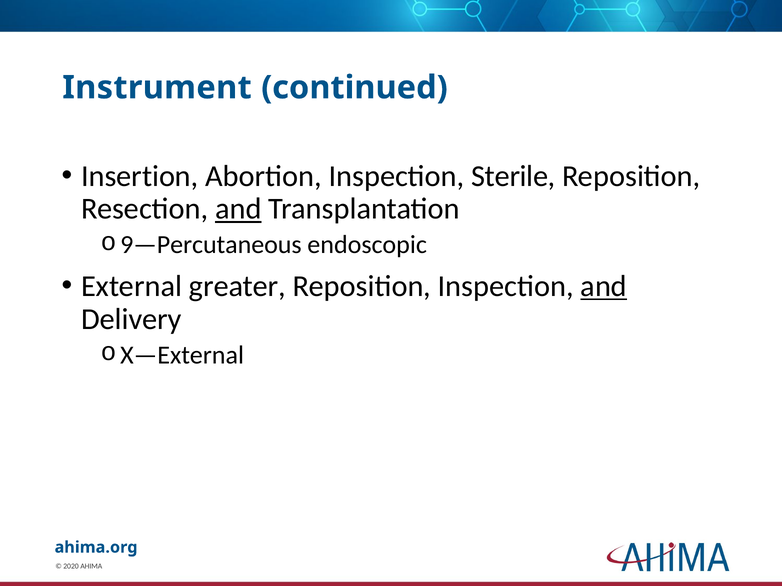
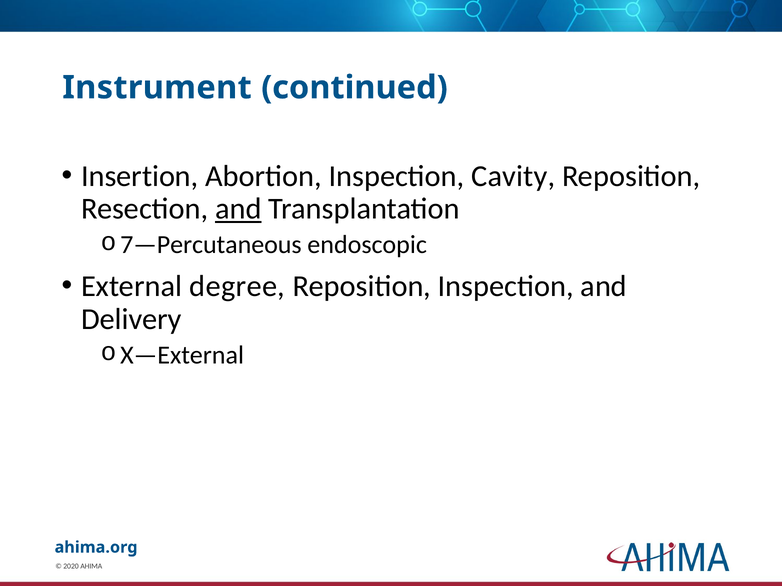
Sterile: Sterile -> Cavity
9—Percutaneous: 9—Percutaneous -> 7—Percutaneous
greater: greater -> degree
and at (604, 286) underline: present -> none
